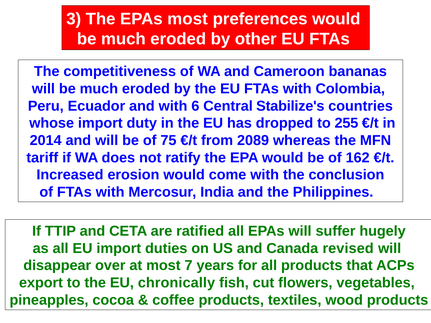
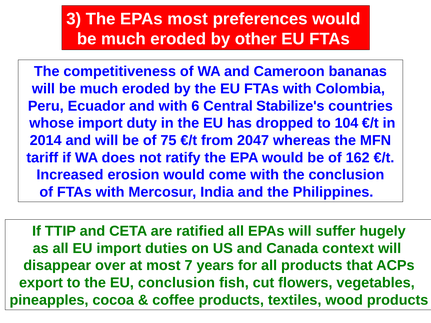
255: 255 -> 104
2089: 2089 -> 2047
revised: revised -> context
EU chronically: chronically -> conclusion
